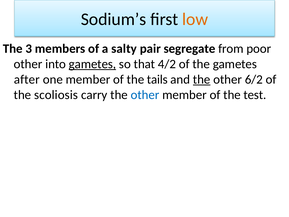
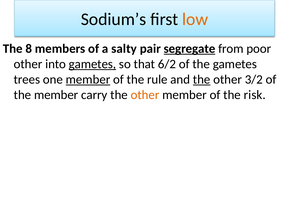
3: 3 -> 8
segregate underline: none -> present
4/2: 4/2 -> 6/2
after: after -> trees
member at (88, 79) underline: none -> present
tails: tails -> rule
6/2: 6/2 -> 3/2
the scoliosis: scoliosis -> member
other at (145, 95) colour: blue -> orange
test: test -> risk
